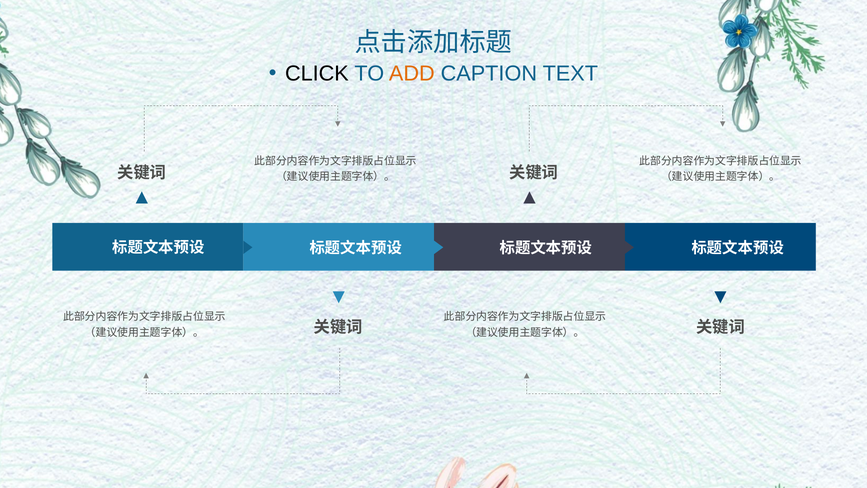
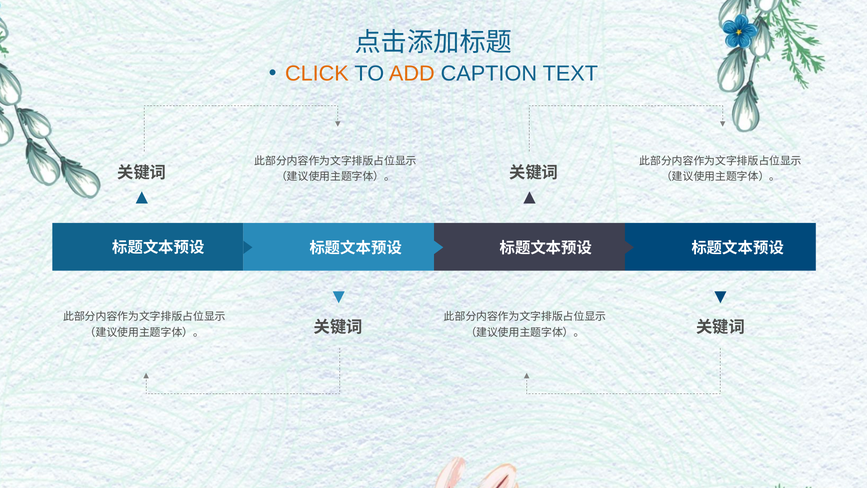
CLICK colour: black -> orange
